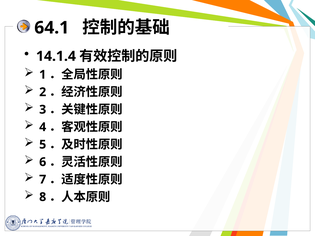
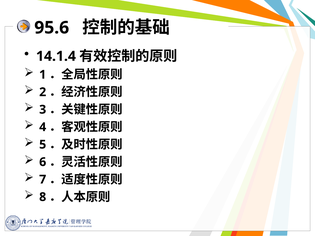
64.1: 64.1 -> 95.6
